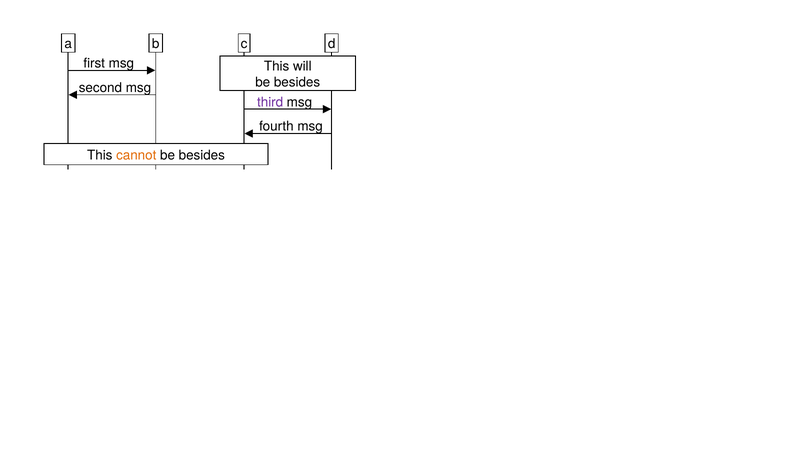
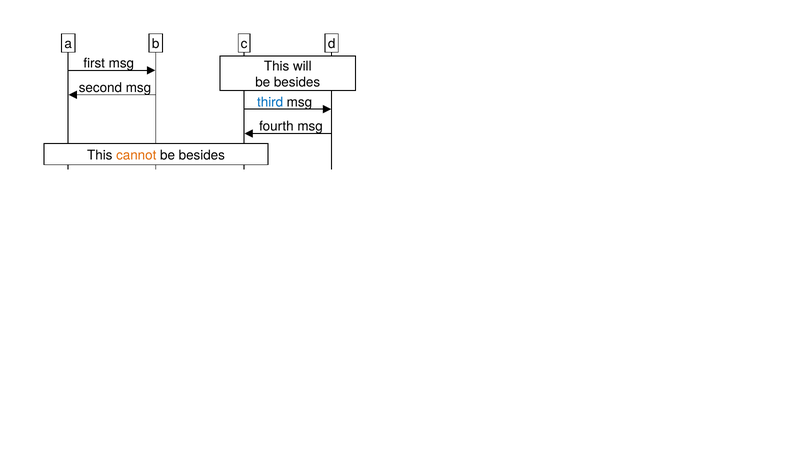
third colour: purple -> blue
